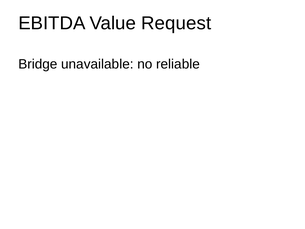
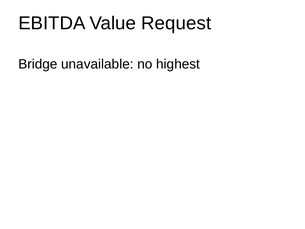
reliable: reliable -> highest
